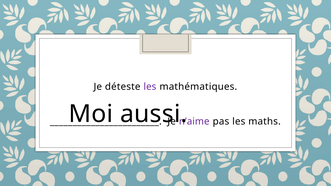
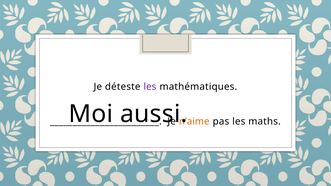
n’aime colour: purple -> orange
